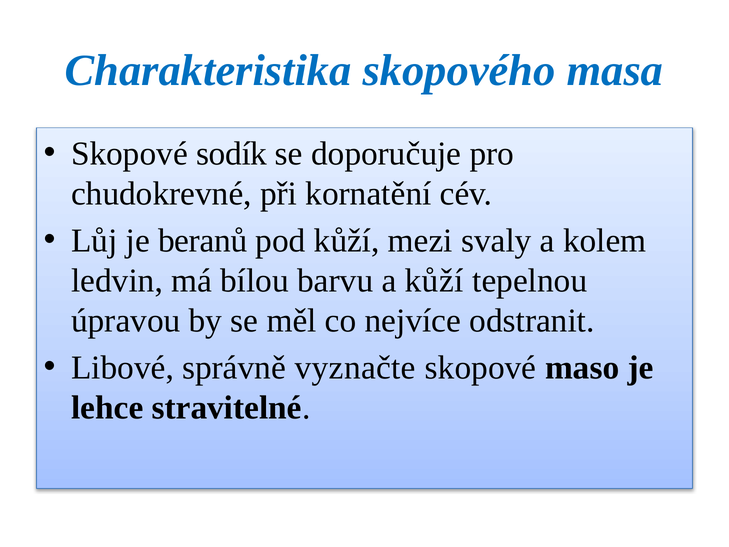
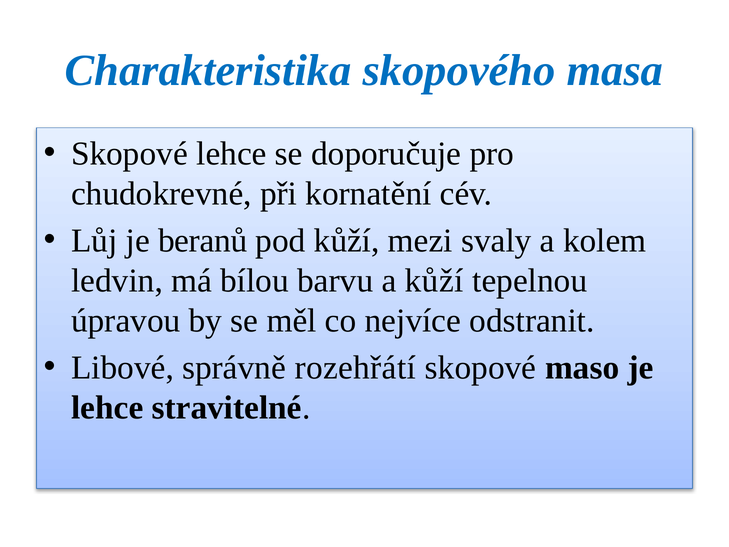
Skopové sodík: sodík -> lehce
vyznačte: vyznačte -> rozehřátí
